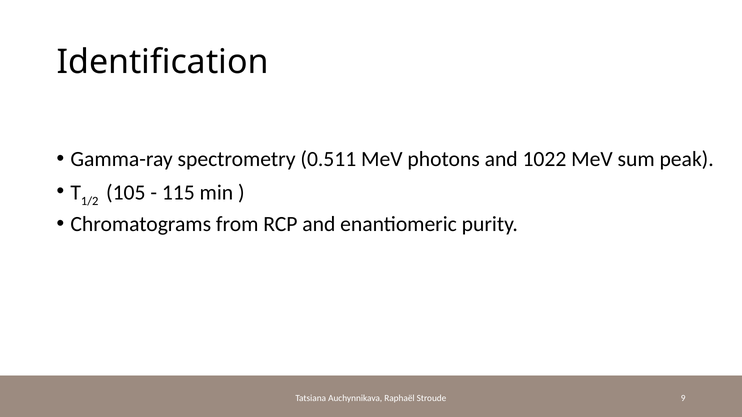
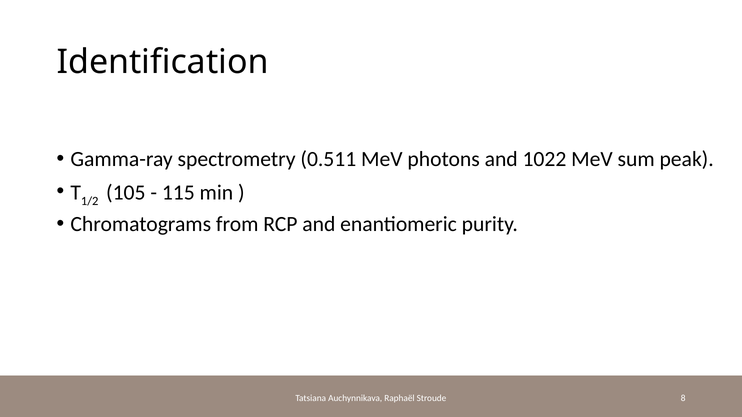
9: 9 -> 8
